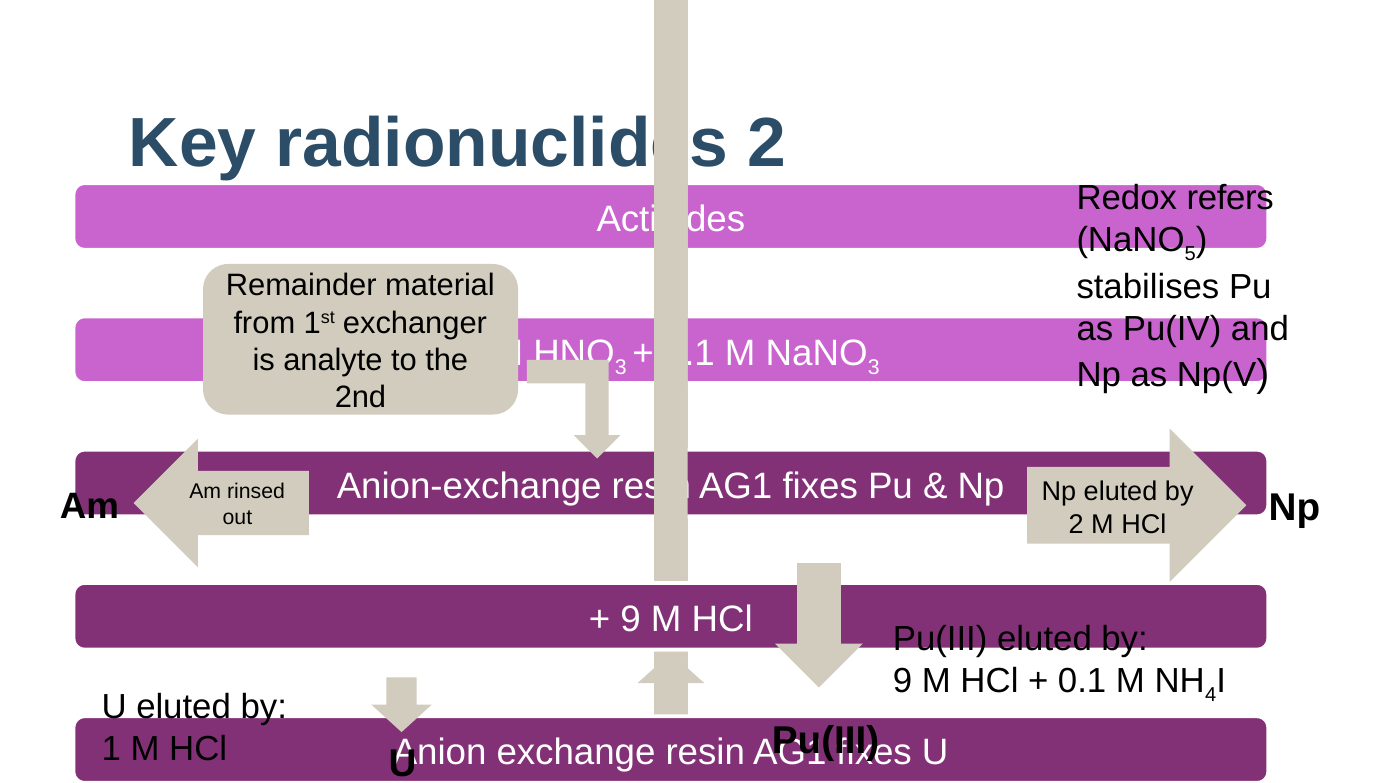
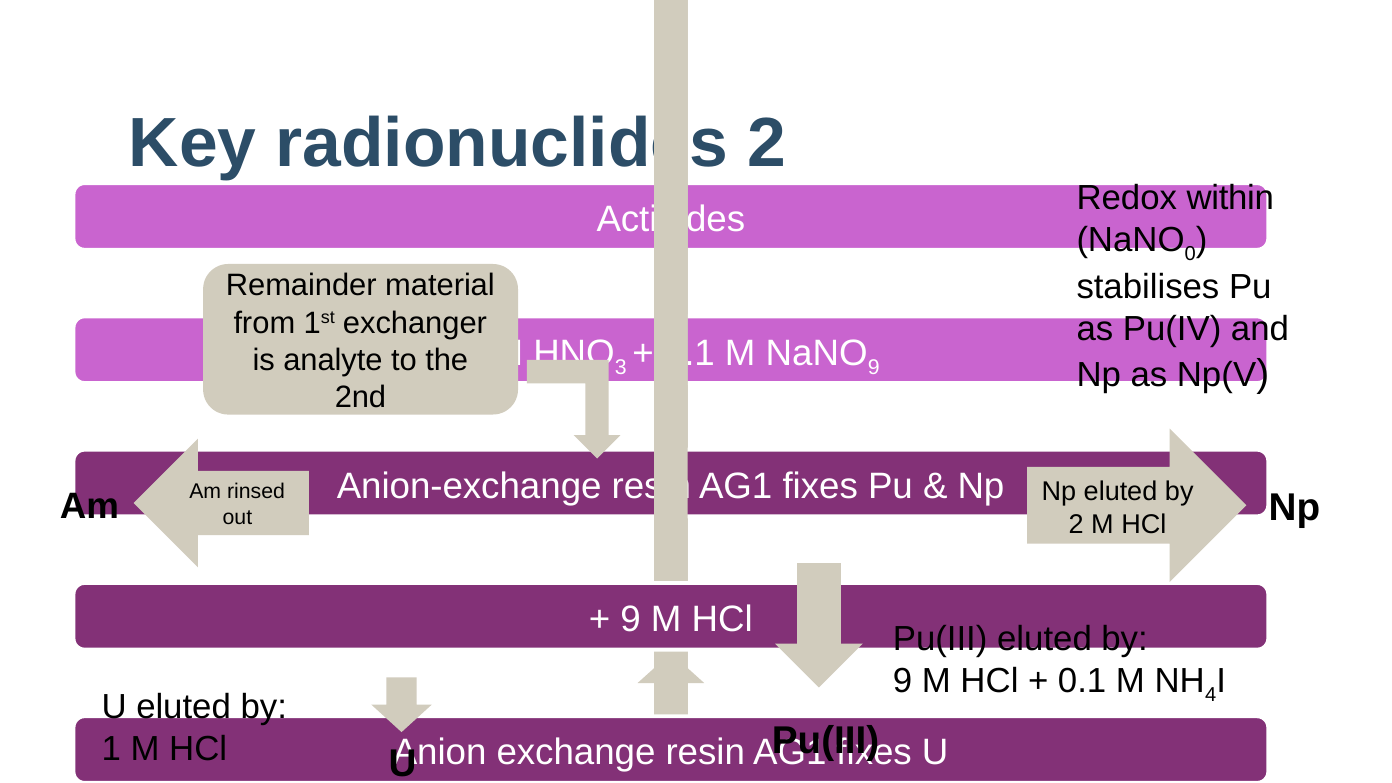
refers: refers -> within
5: 5 -> 0
3 at (874, 367): 3 -> 9
